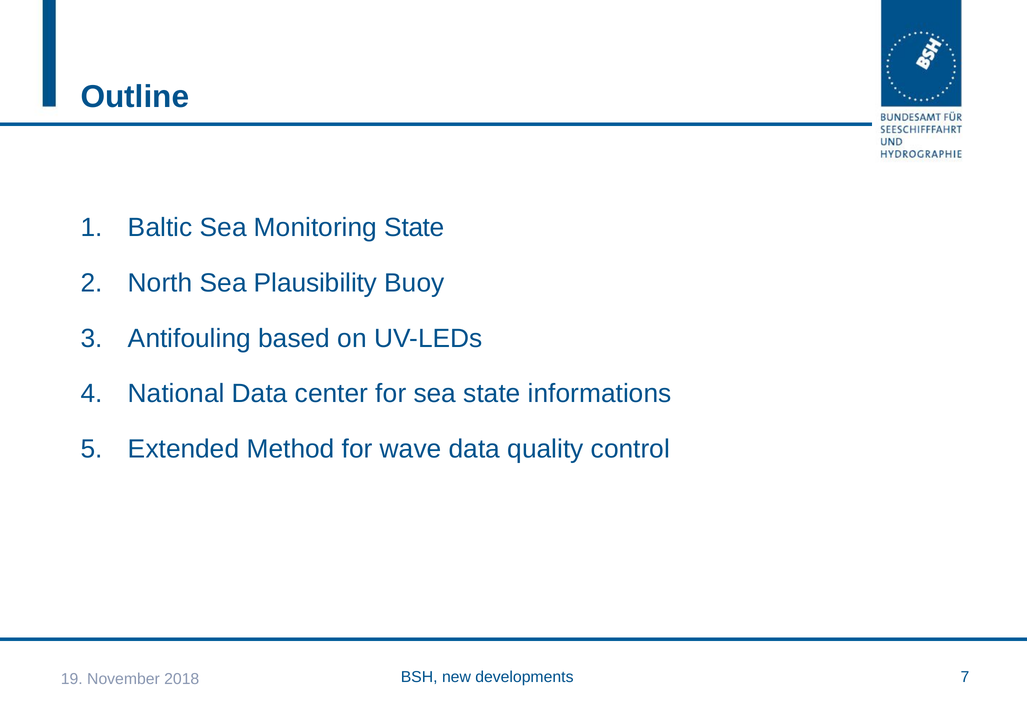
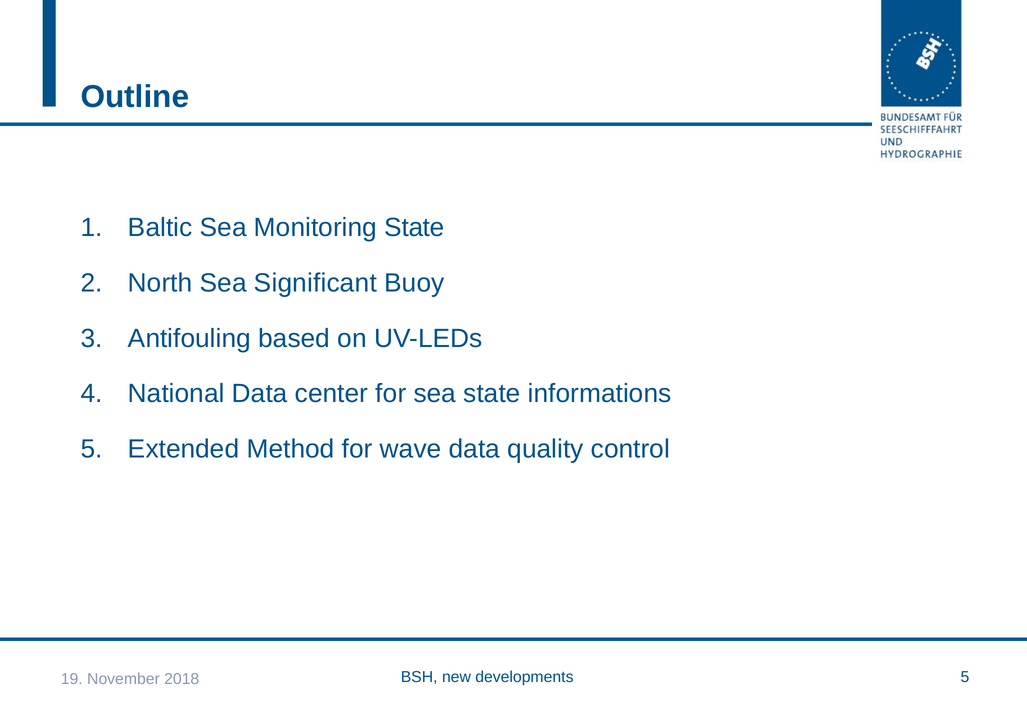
Plausibility: Plausibility -> Significant
2018 7: 7 -> 5
